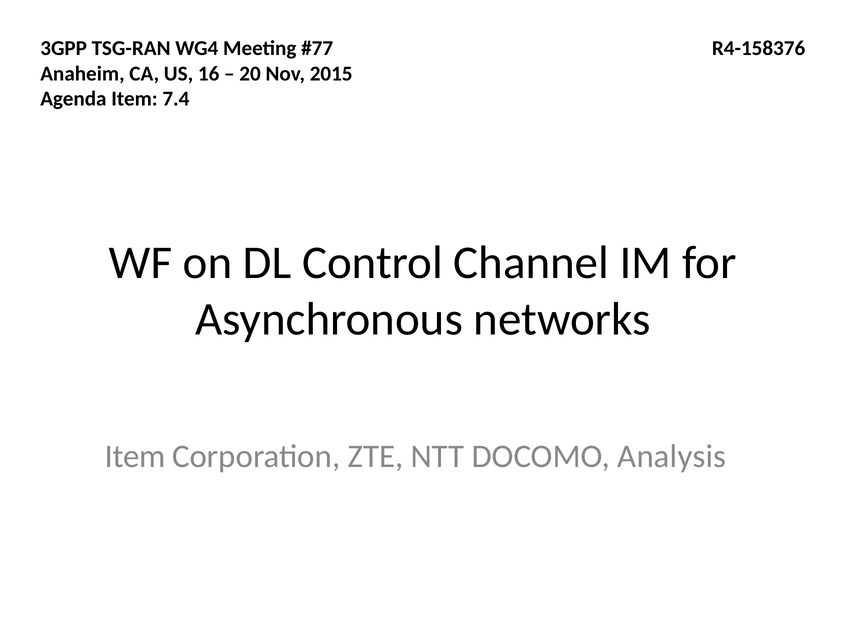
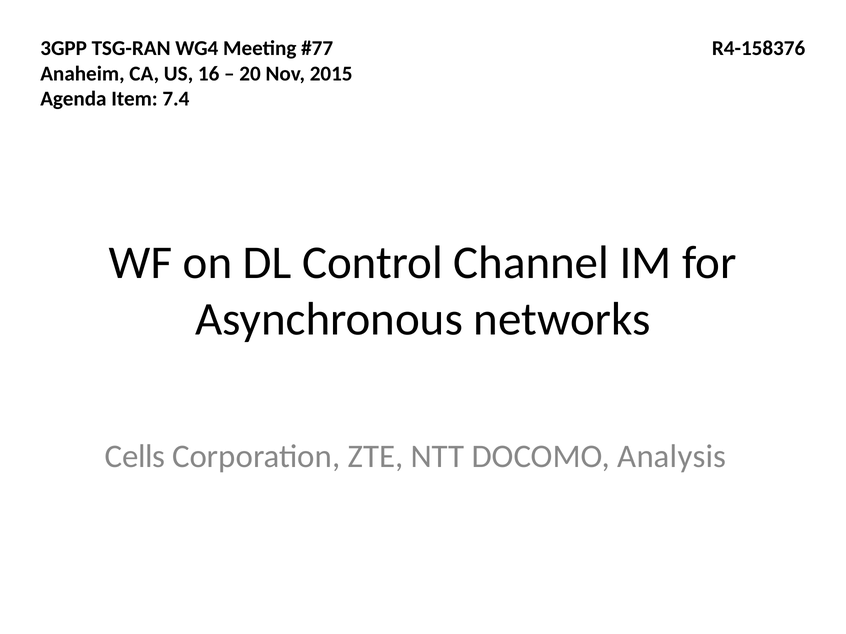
Item at (135, 457): Item -> Cells
